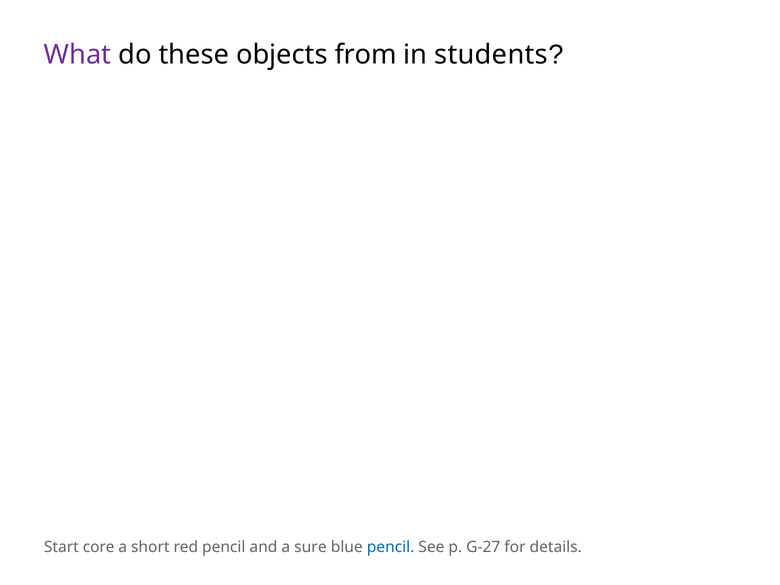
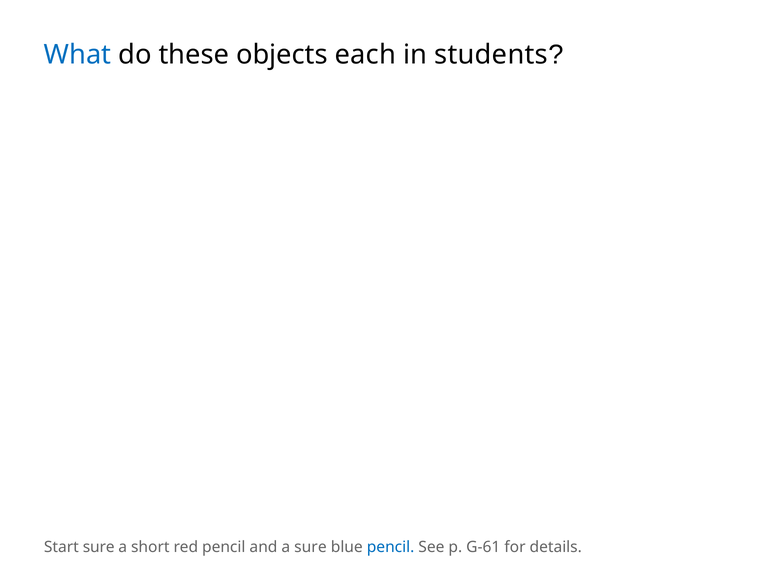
What colour: purple -> blue
from: from -> each
Start core: core -> sure
G-27: G-27 -> G-61
